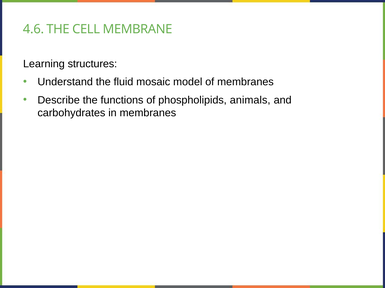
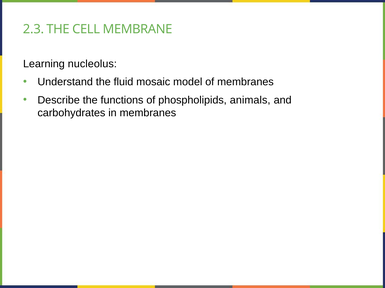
4.6: 4.6 -> 2.3
structures: structures -> nucleolus
